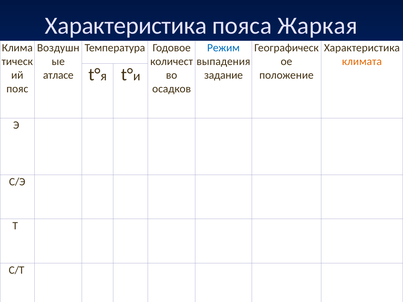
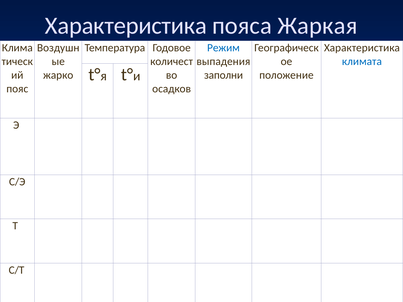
климата colour: orange -> blue
атласе: атласе -> жарко
задание: задание -> заполни
